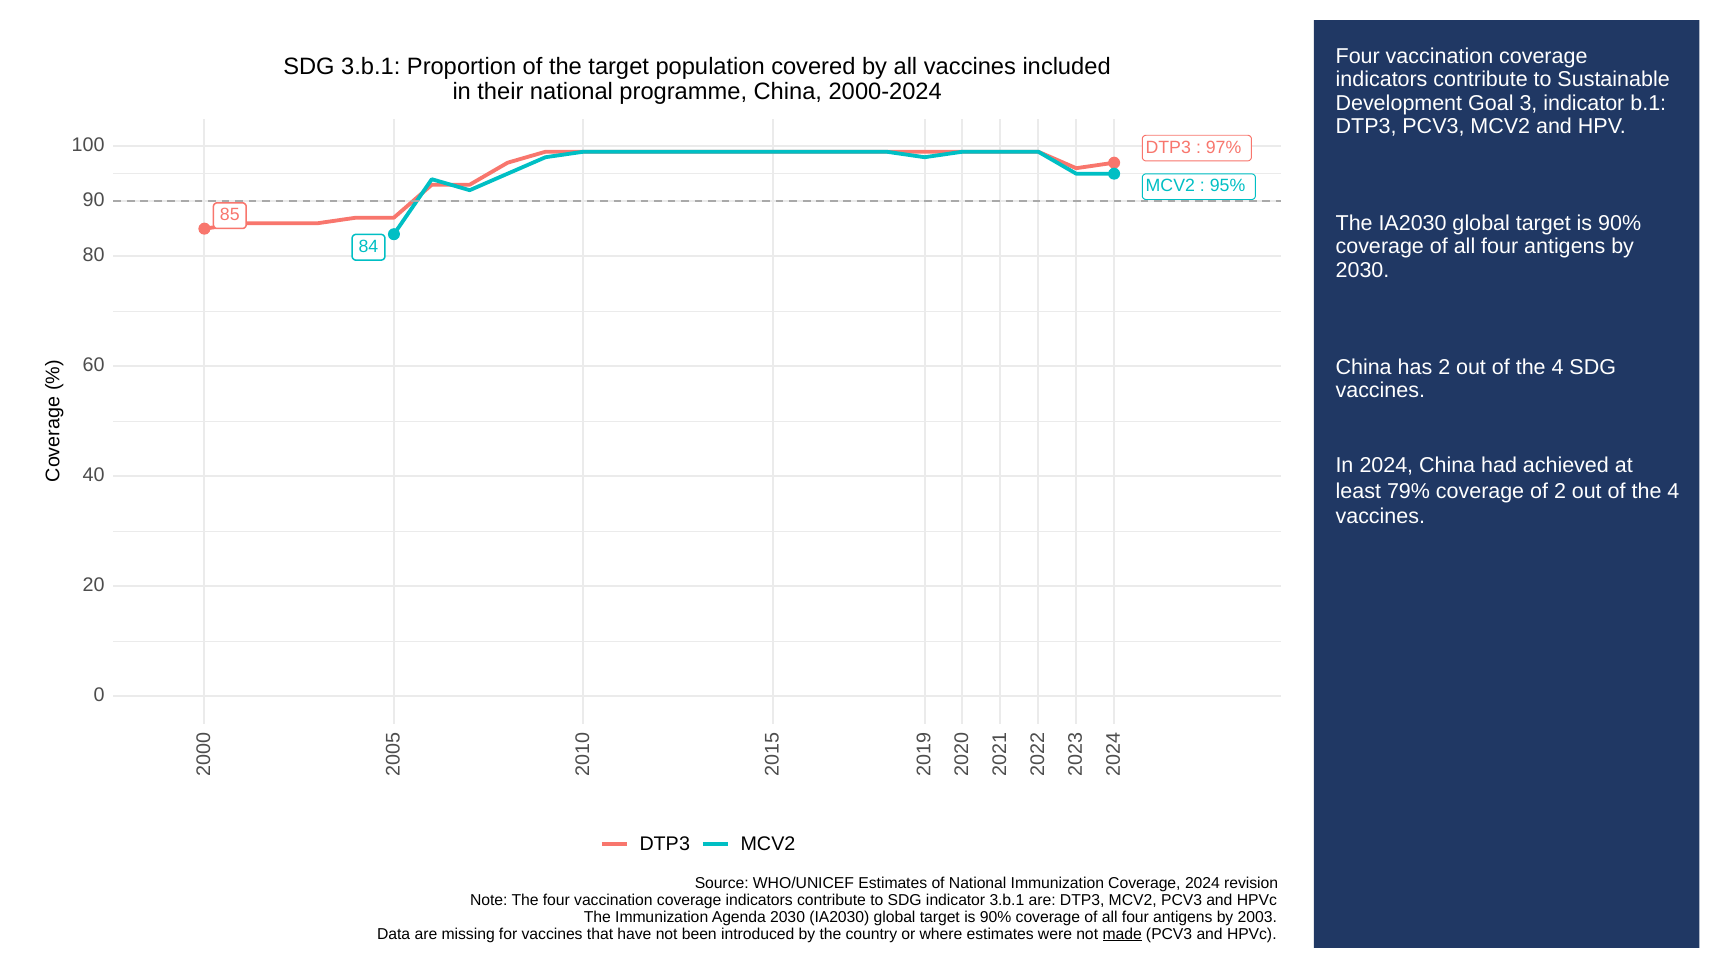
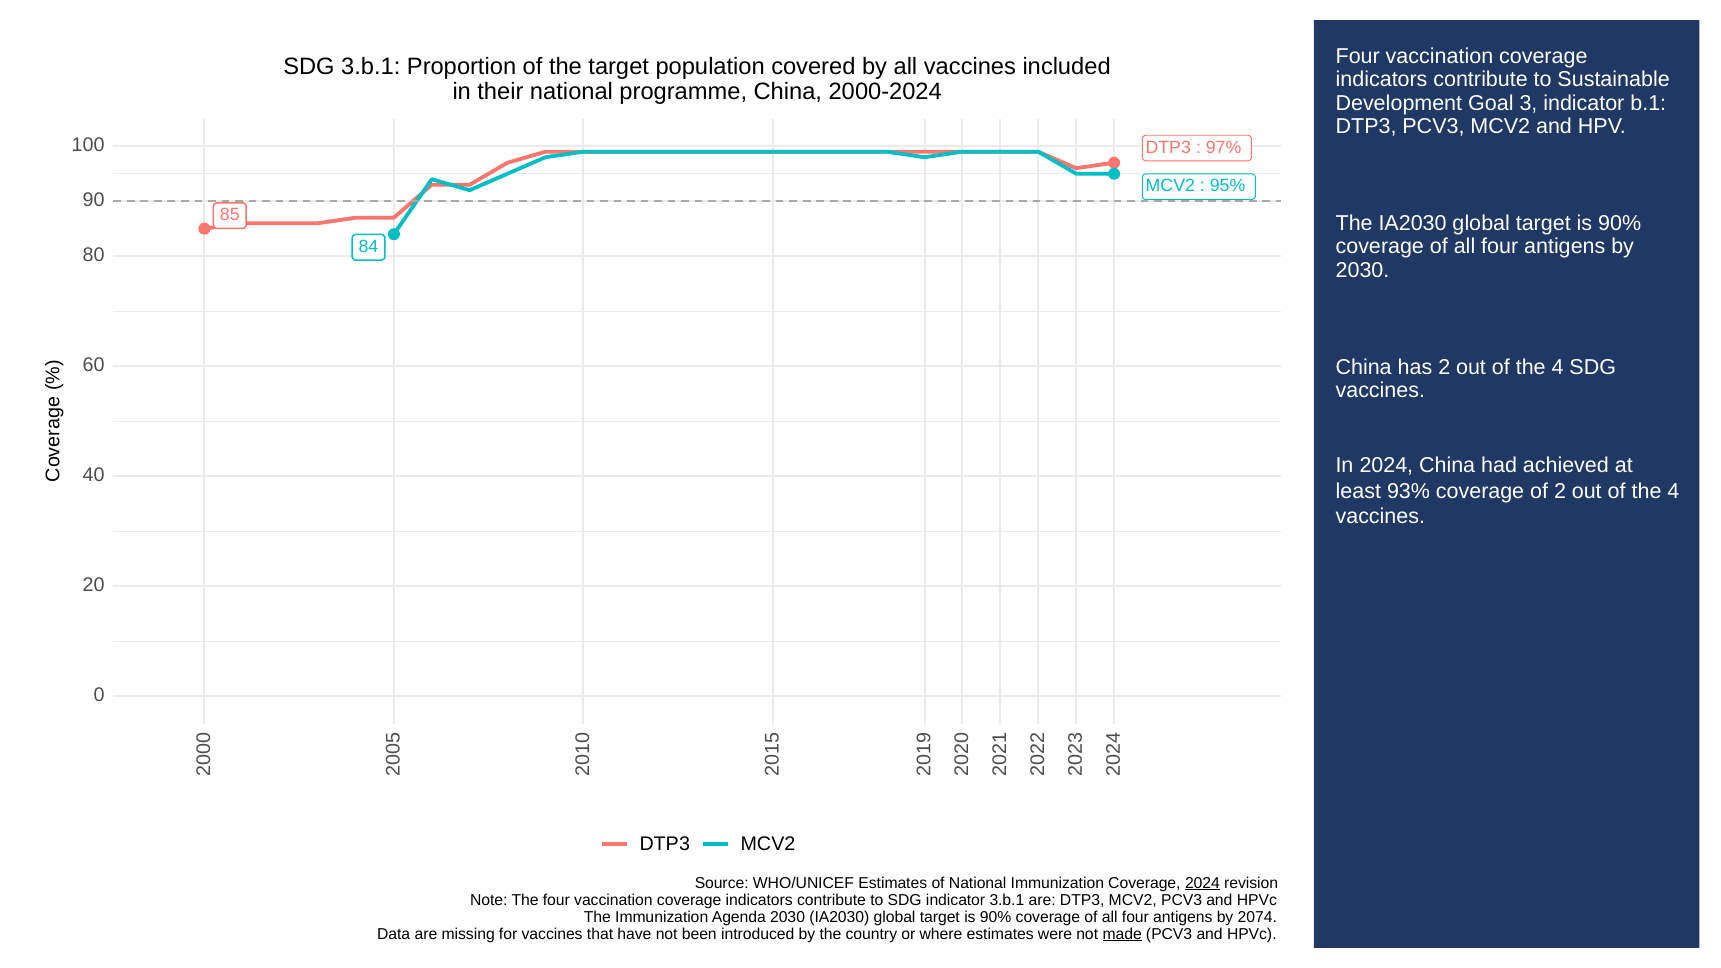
79%: 79% -> 93%
2024 at (1202, 883) underline: none -> present
2003: 2003 -> 2074
